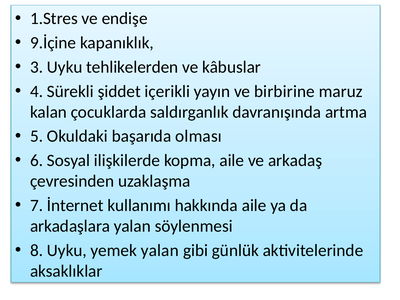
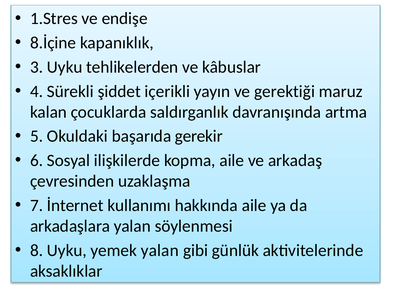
9.İçine: 9.İçine -> 8.İçine
birbirine: birbirine -> gerektiği
olması: olması -> gerekir
